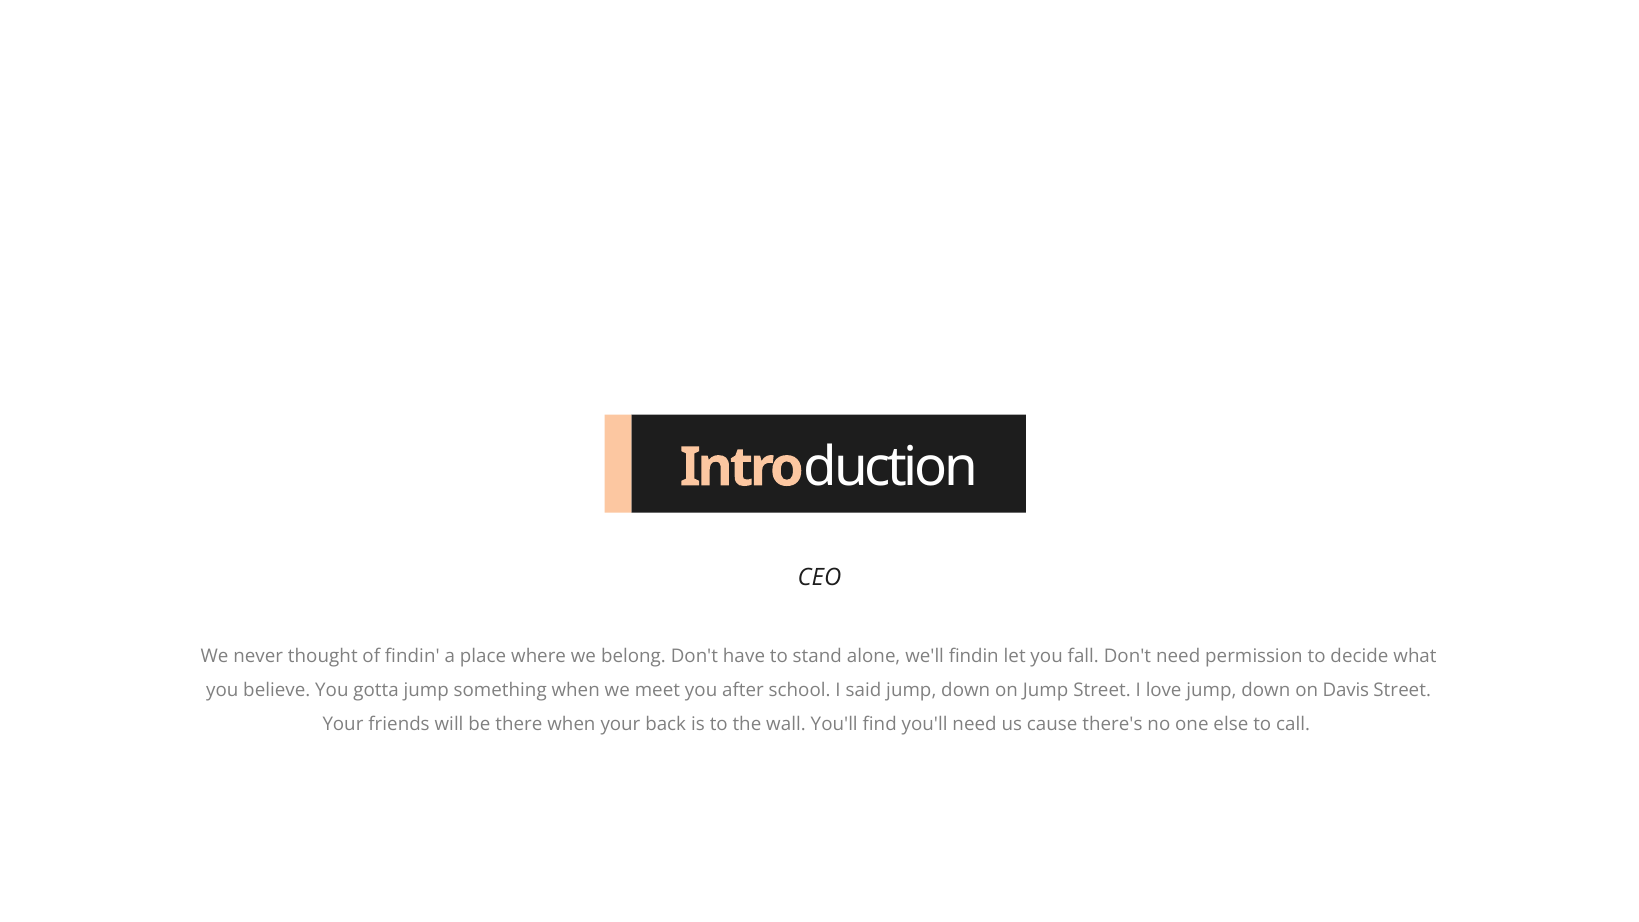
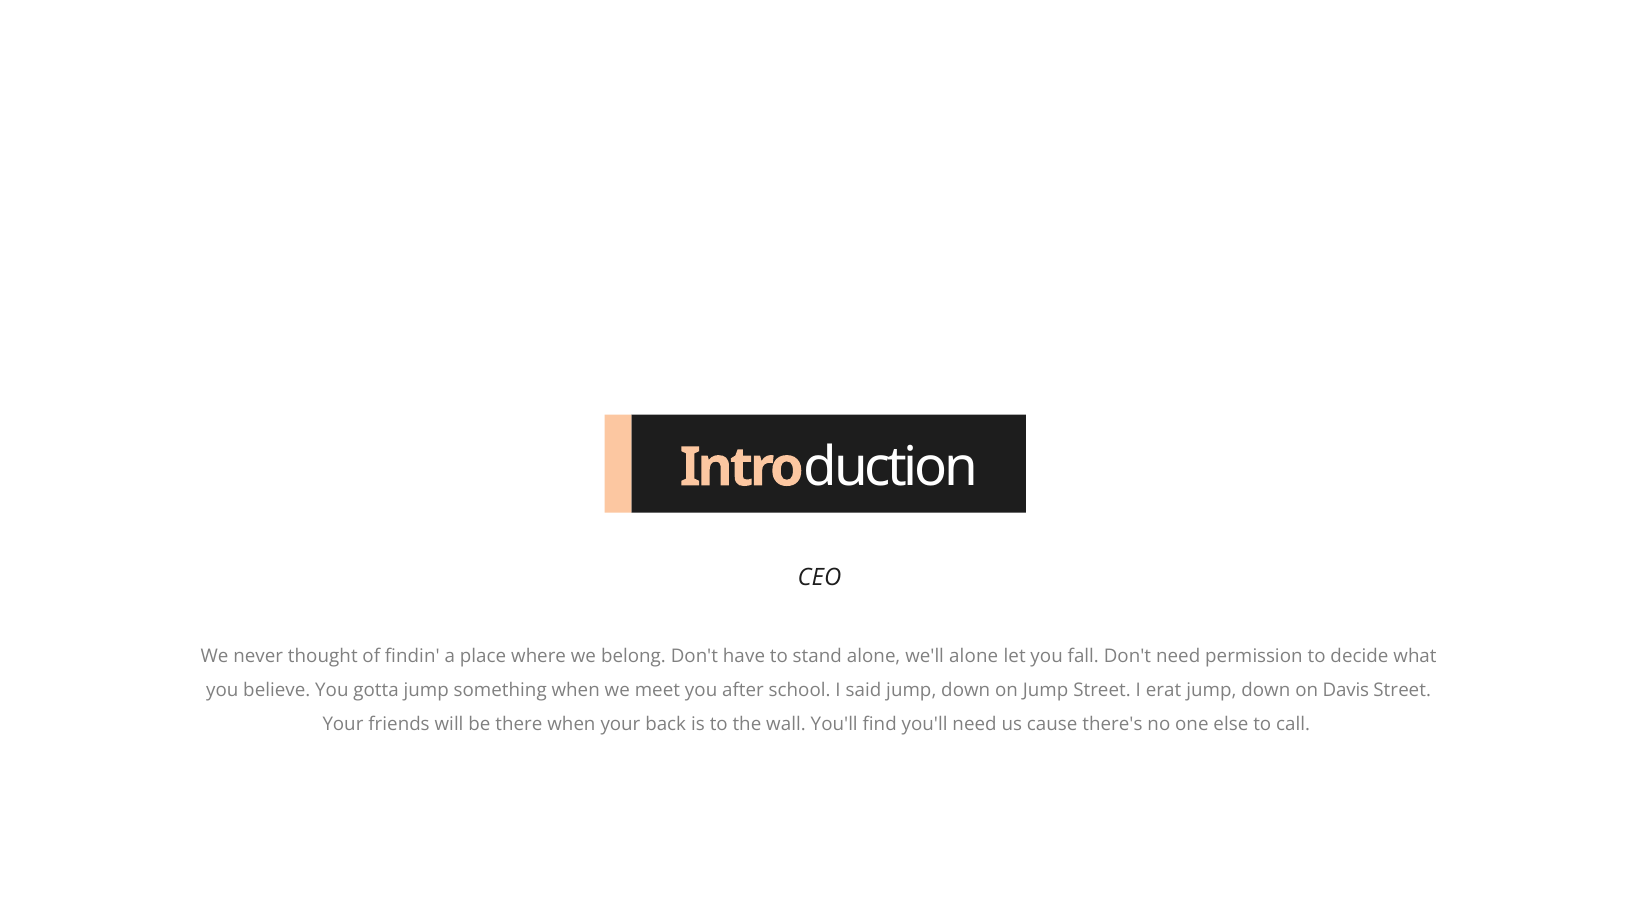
we'll findin: findin -> alone
love: love -> erat
